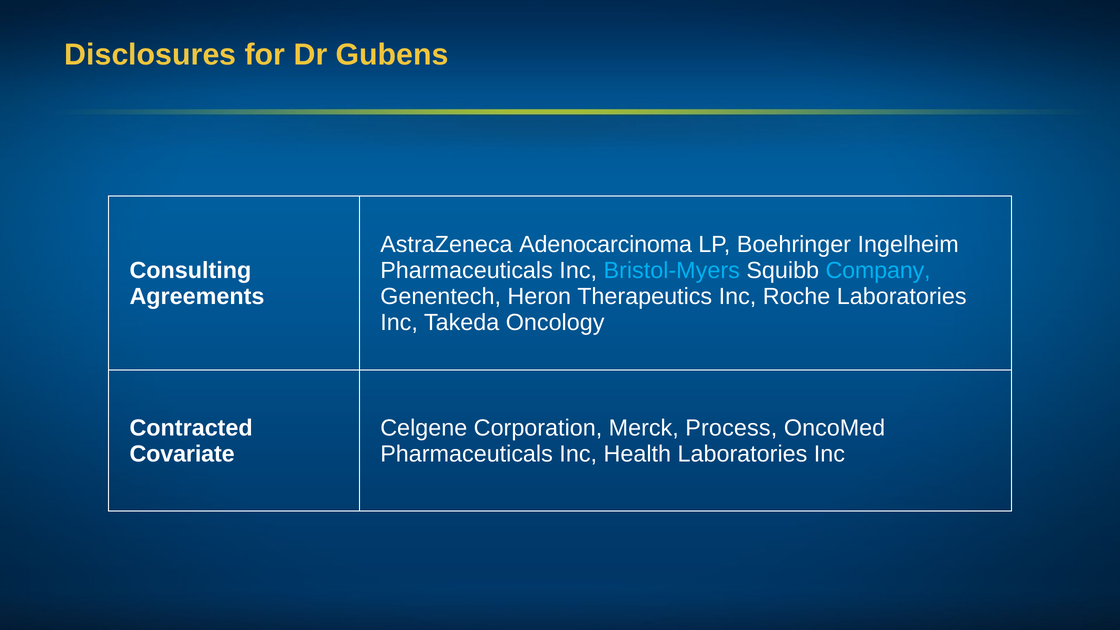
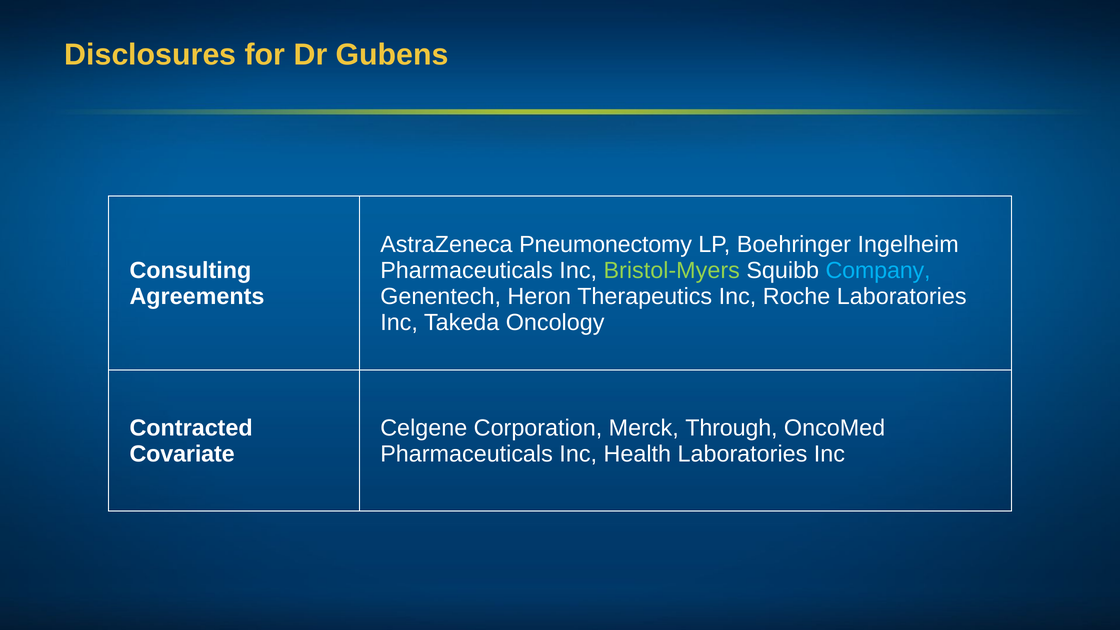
Adenocarcinoma: Adenocarcinoma -> Pneumonectomy
Bristol-Myers colour: light blue -> light green
Process: Process -> Through
